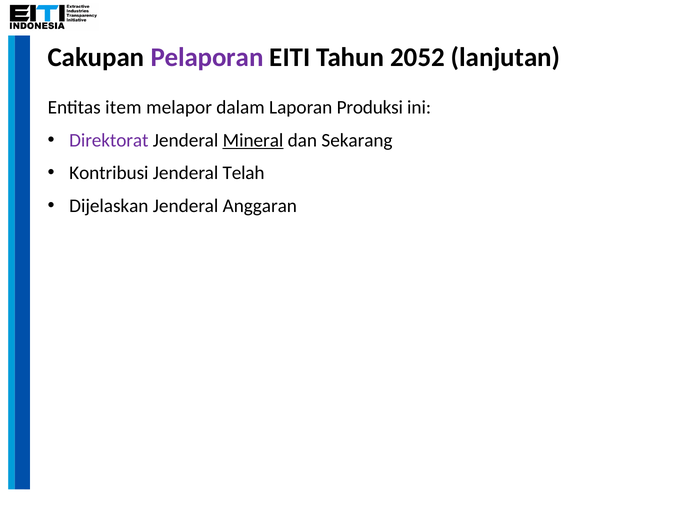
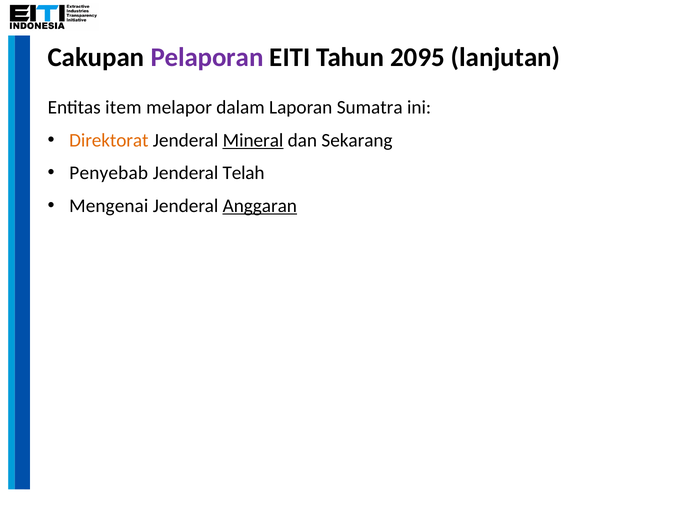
2052: 2052 -> 2095
Produksi: Produksi -> Sumatra
Direktorat colour: purple -> orange
Kontribusi: Kontribusi -> Penyebab
Dijelaskan: Dijelaskan -> Mengenai
Anggaran underline: none -> present
